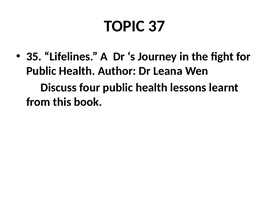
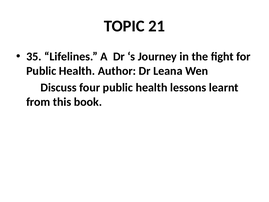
37: 37 -> 21
